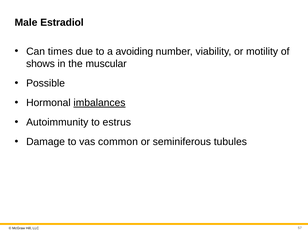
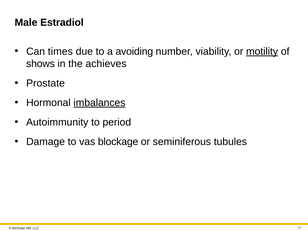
motility underline: none -> present
muscular: muscular -> achieves
Possible: Possible -> Prostate
estrus: estrus -> period
common: common -> blockage
